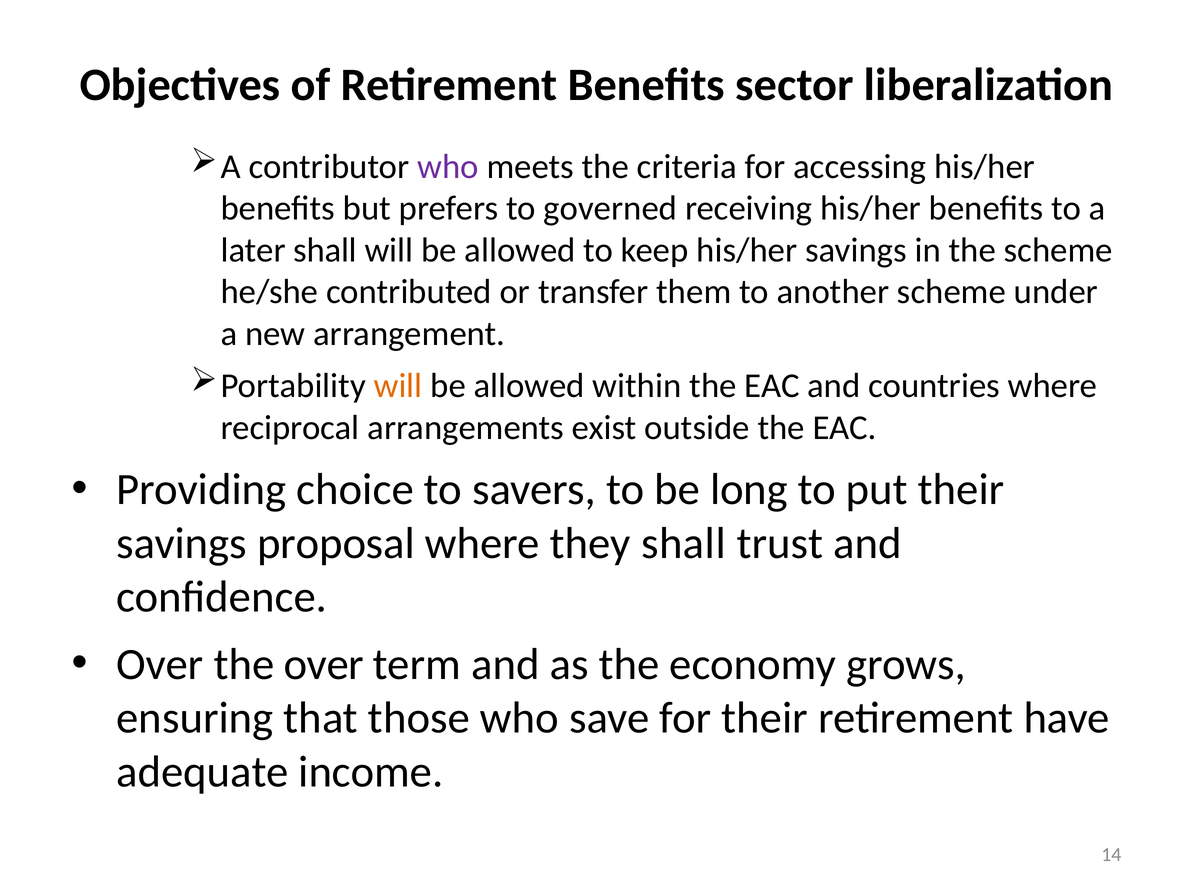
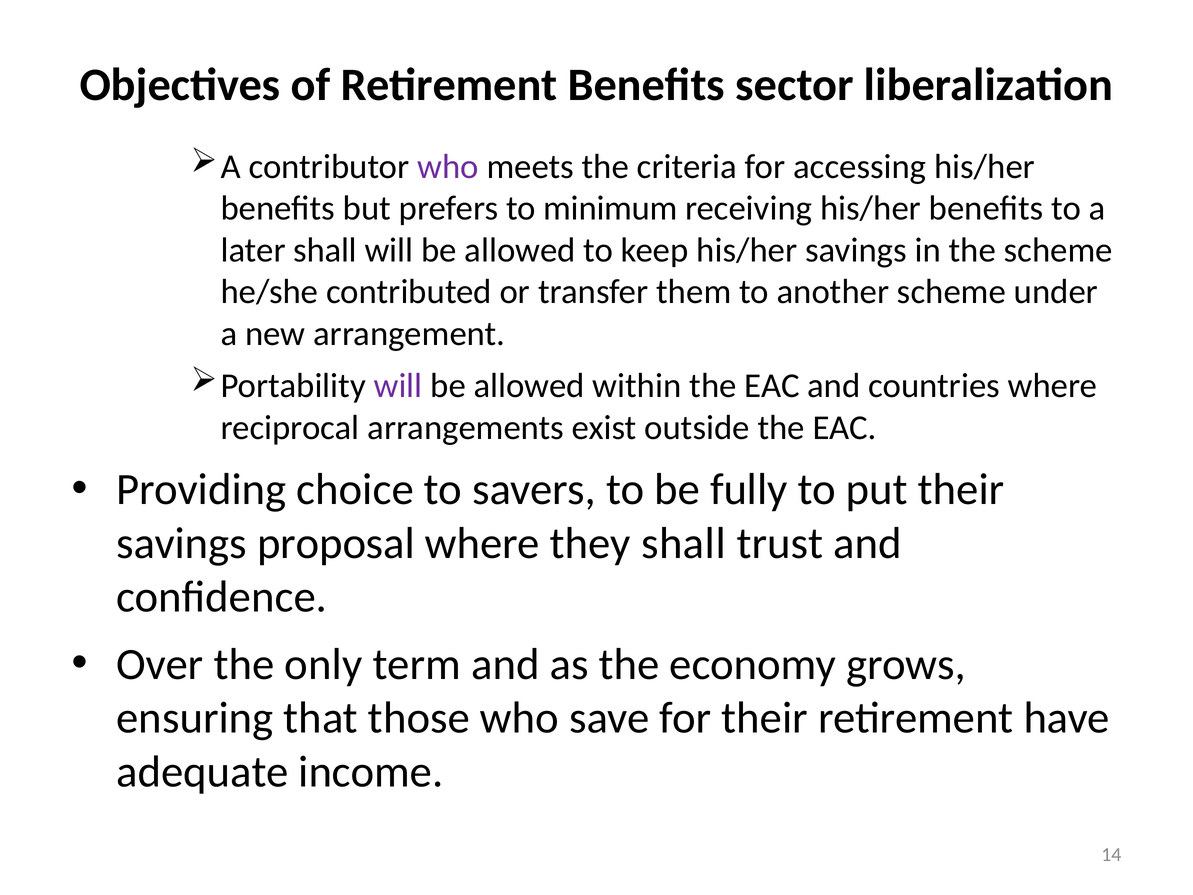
governed: governed -> minimum
will at (398, 386) colour: orange -> purple
long: long -> fully
the over: over -> only
